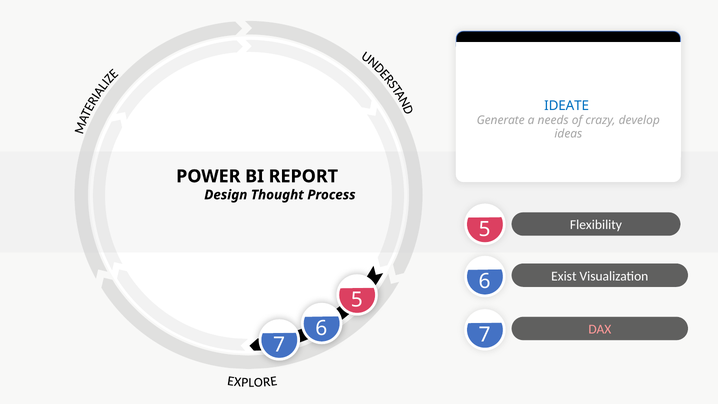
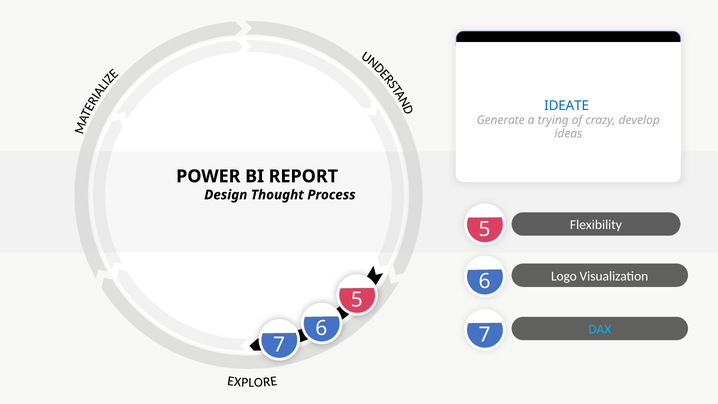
needs: needs -> trying
Exist: Exist -> Logo
DAX colour: pink -> light blue
